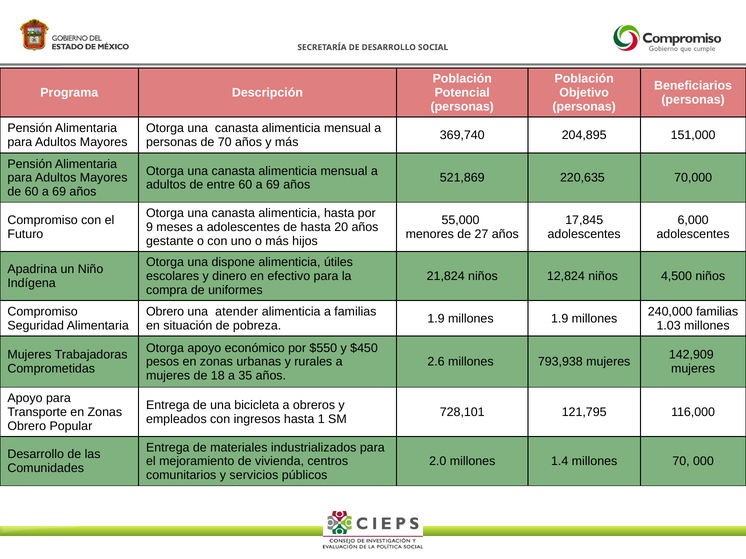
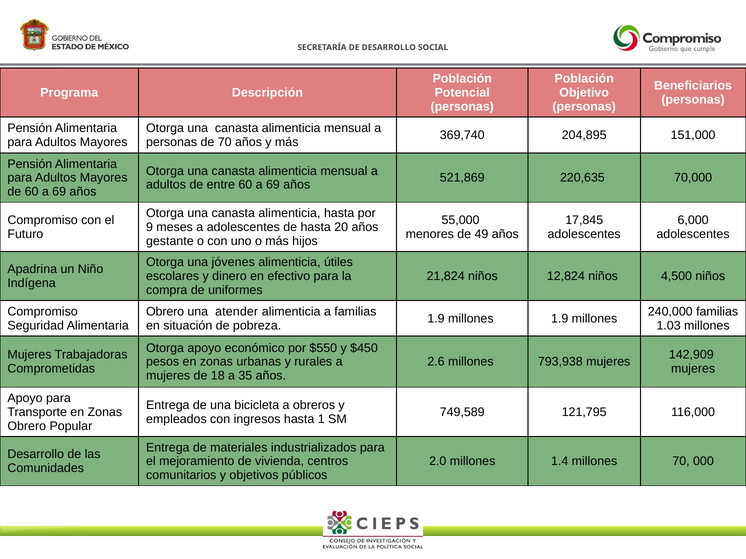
27: 27 -> 49
dispone: dispone -> jóvenes
728,101: 728,101 -> 749,589
servicios: servicios -> objetivos
